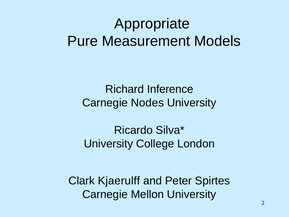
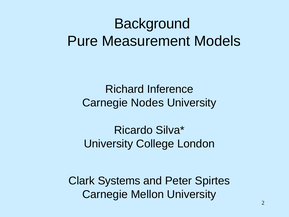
Appropriate: Appropriate -> Background
Kjaerulff: Kjaerulff -> Systems
